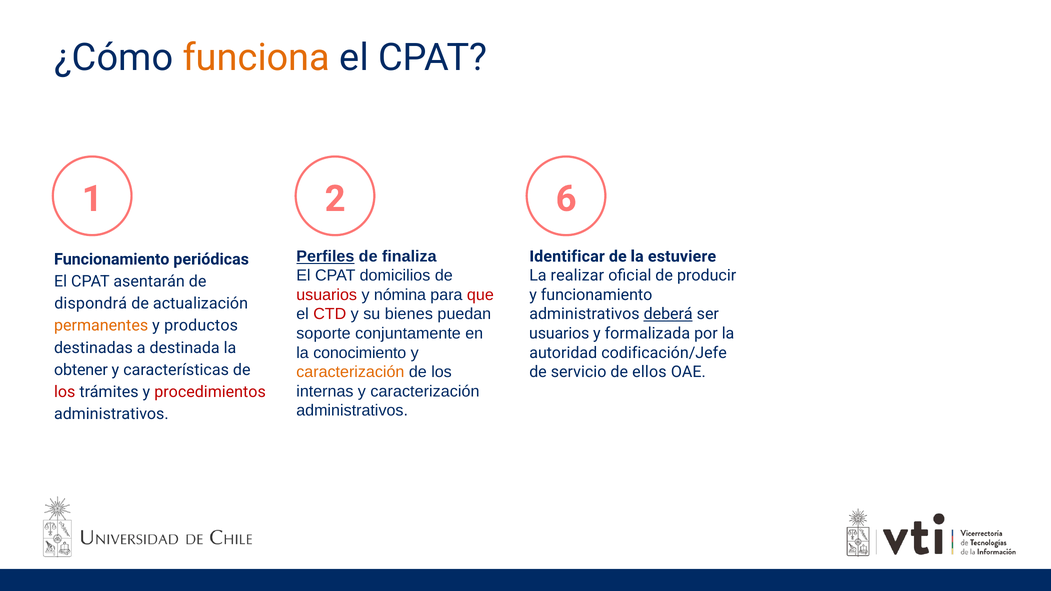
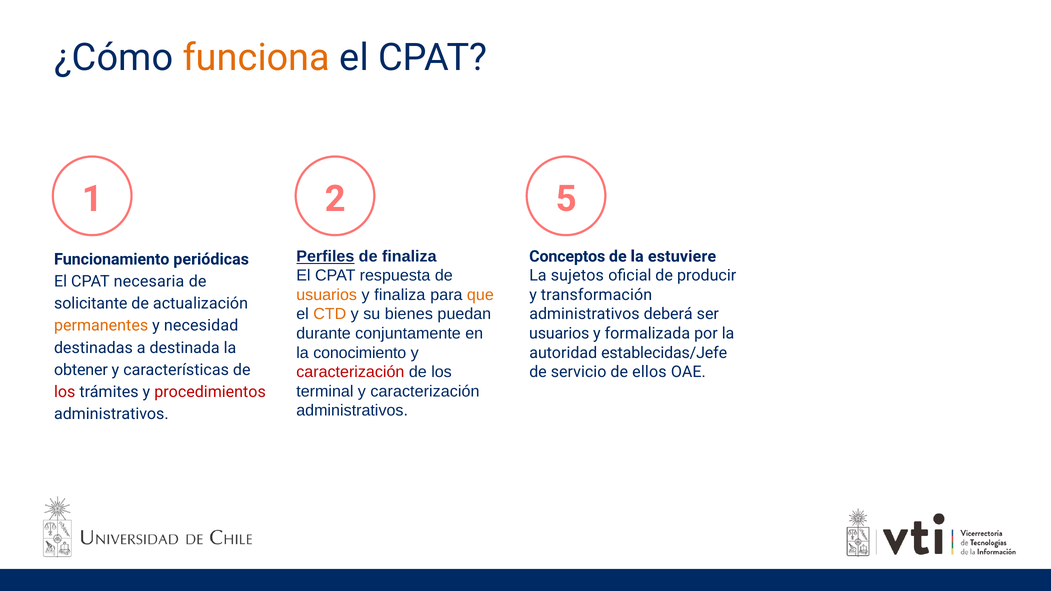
6: 6 -> 5
Identificar: Identificar -> Conceptos
domicilios: domicilios -> respuesta
realizar: realizar -> sujetos
asentarán: asentarán -> necesaria
usuarios at (327, 295) colour: red -> orange
y nómina: nómina -> finaliza
que colour: red -> orange
y funcionamiento: funcionamiento -> transformación
dispondrá: dispondrá -> solicitante
CTD colour: red -> orange
deberá underline: present -> none
productos: productos -> necesidad
soporte: soporte -> durante
codificación/Jefe: codificación/Jefe -> establecidas/Jefe
caracterización at (350, 372) colour: orange -> red
internas: internas -> terminal
